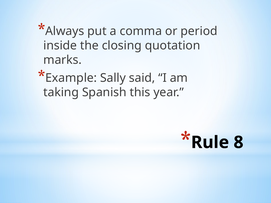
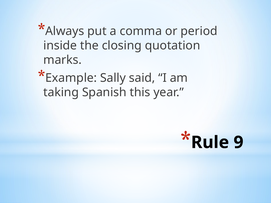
8: 8 -> 9
